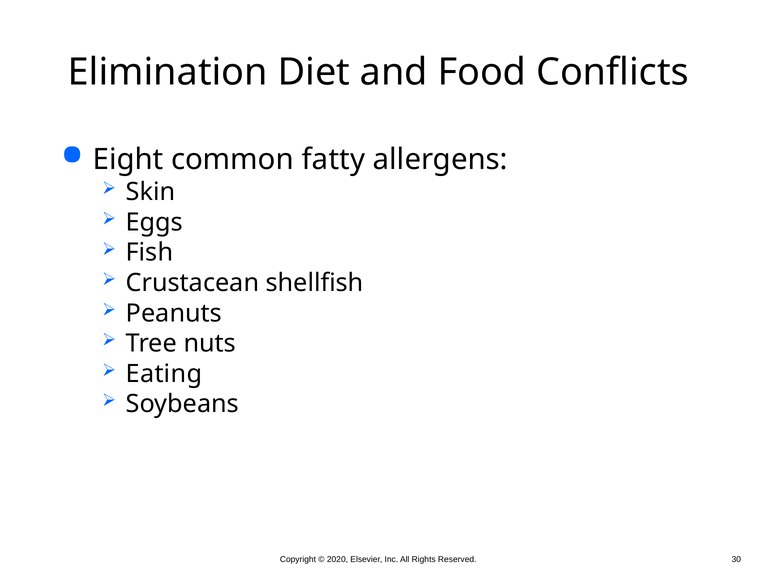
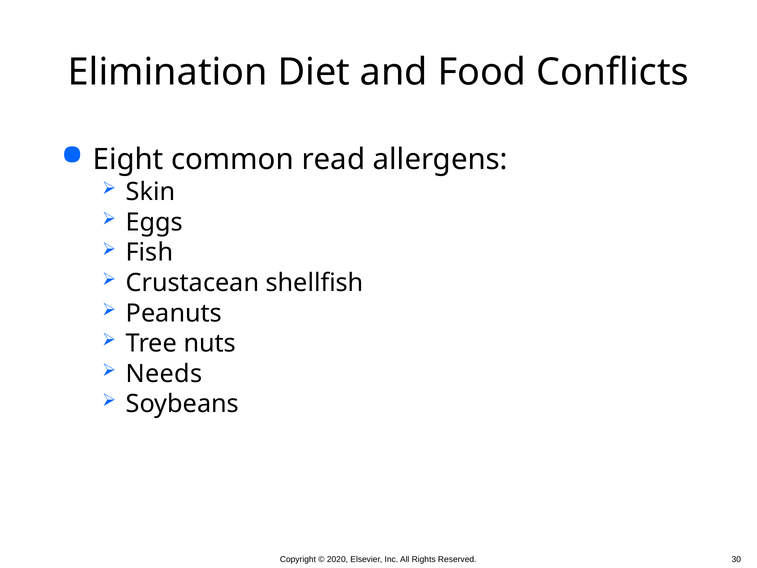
fatty: fatty -> read
Eating: Eating -> Needs
